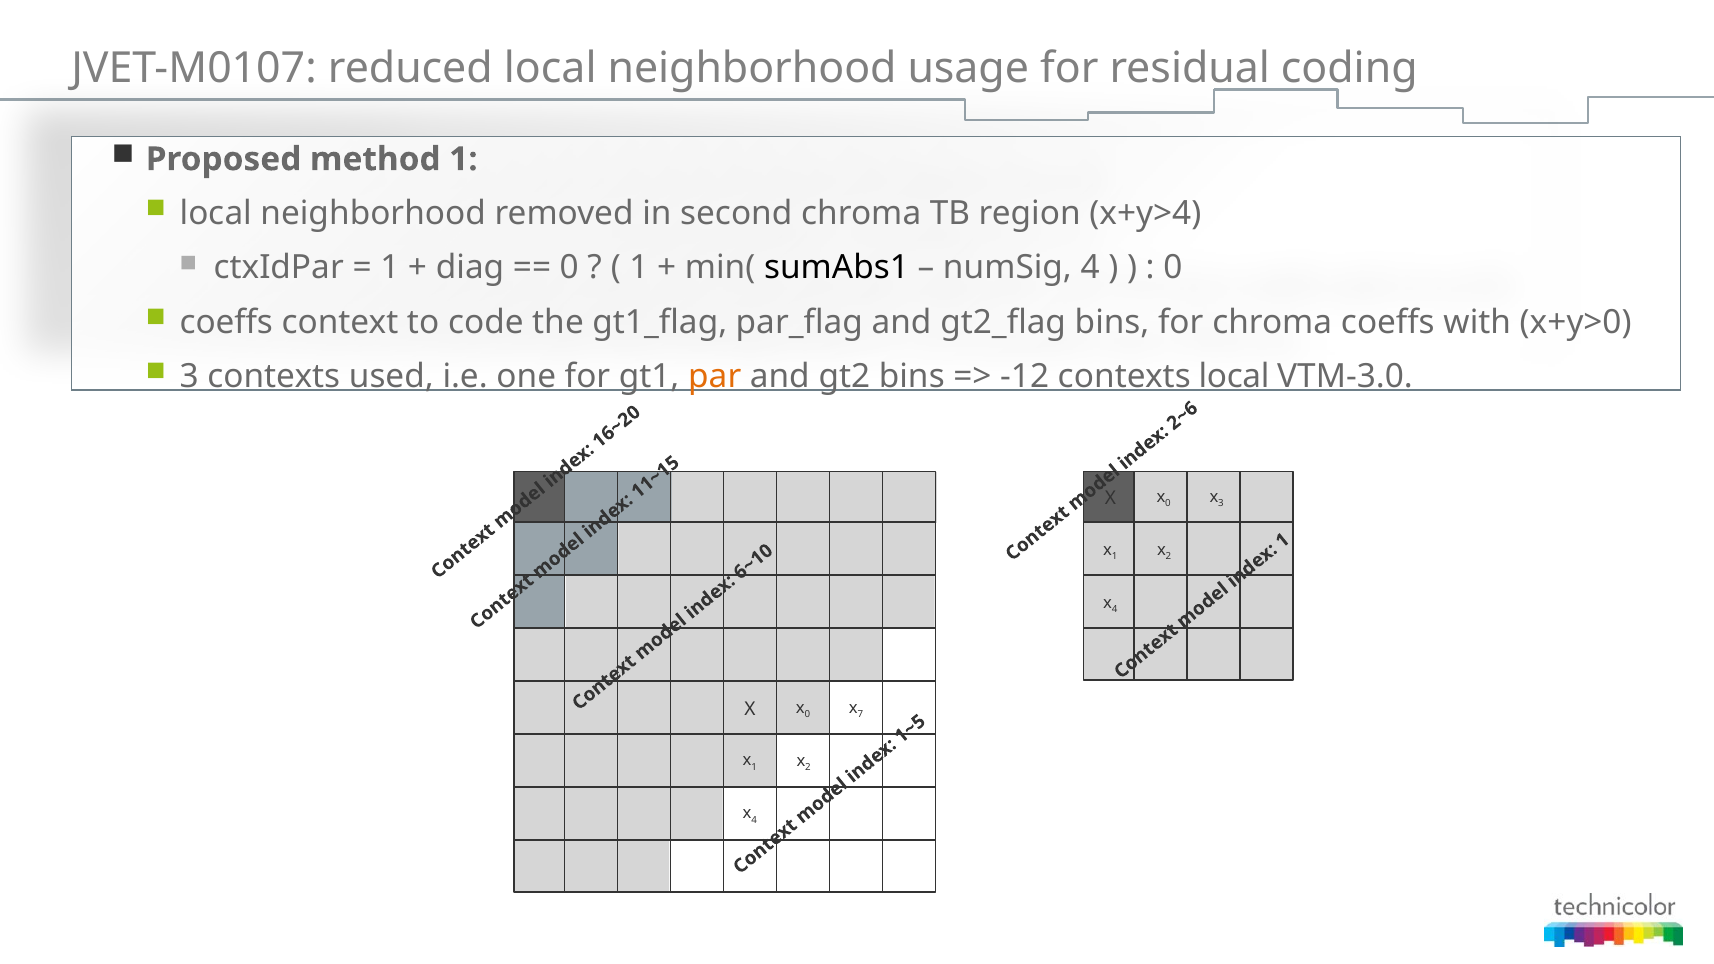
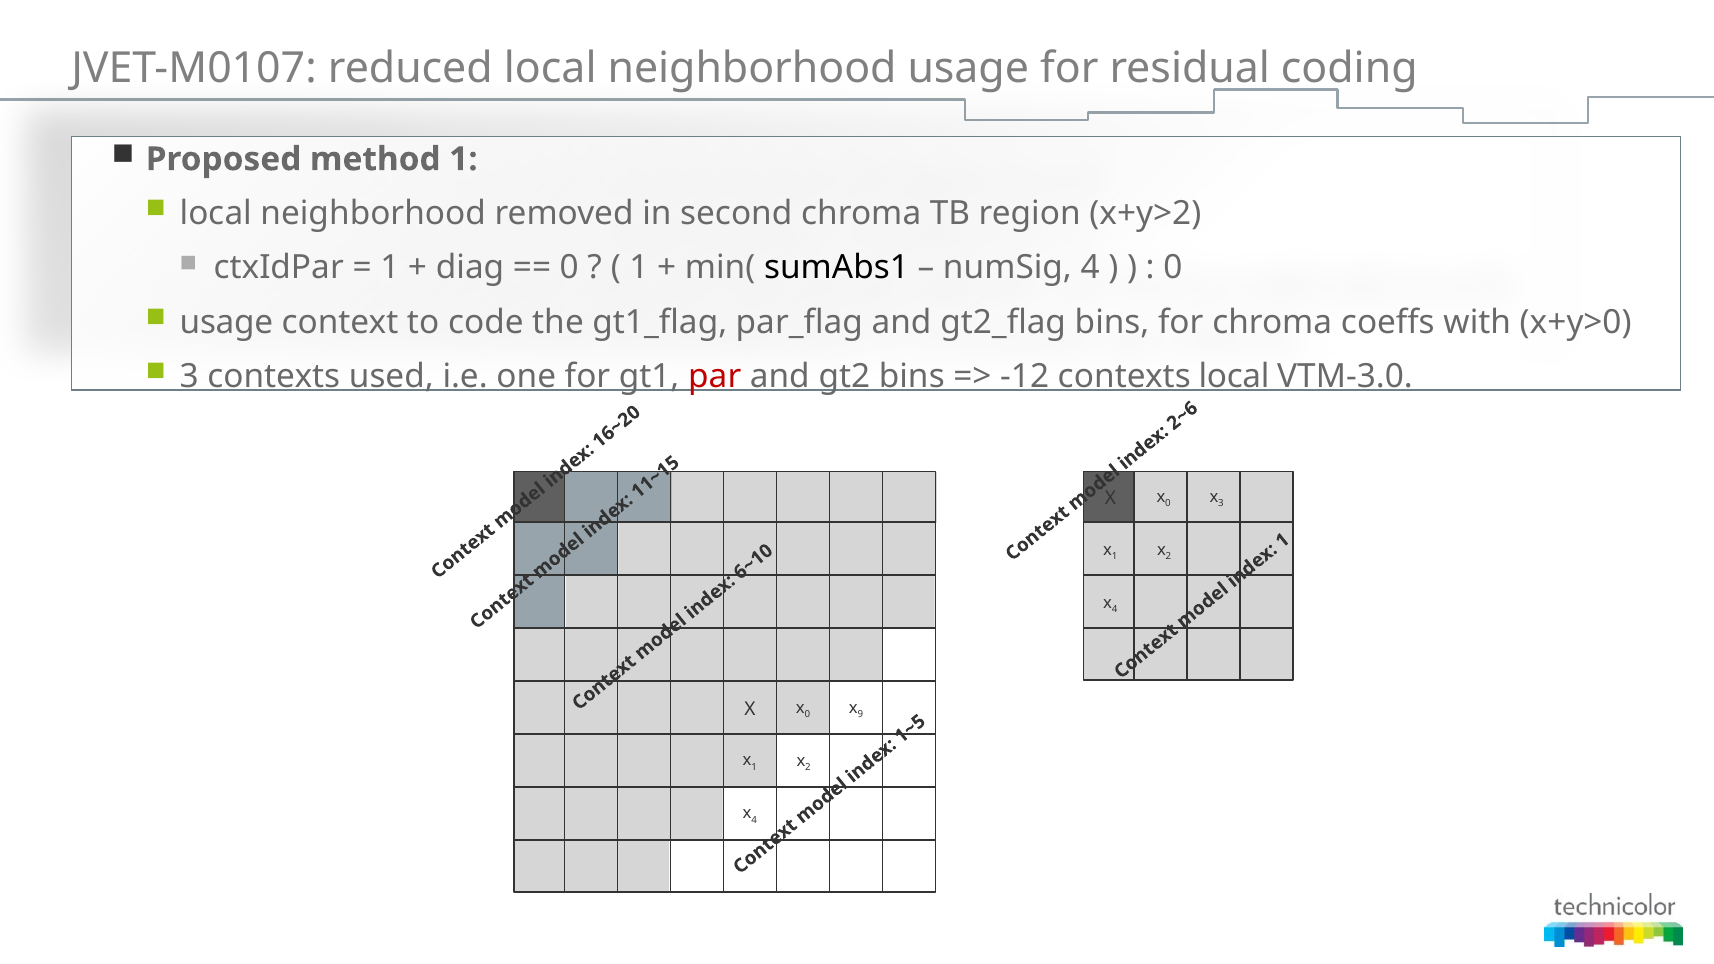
x+y>4: x+y>4 -> x+y>2
coeffs at (226, 322): coeffs -> usage
par colour: orange -> red
7: 7 -> 9
